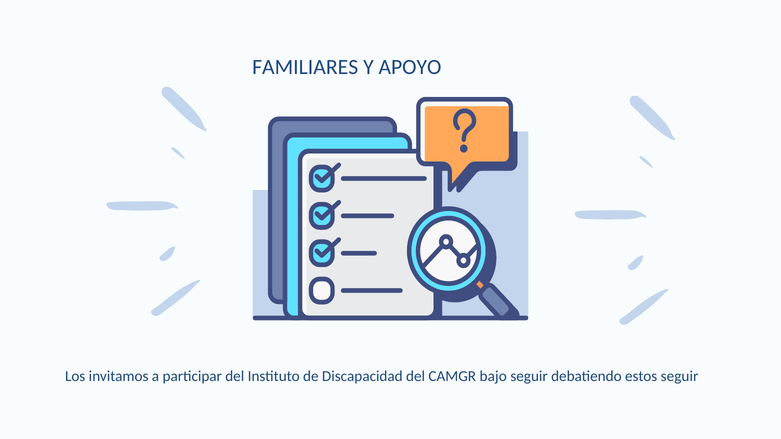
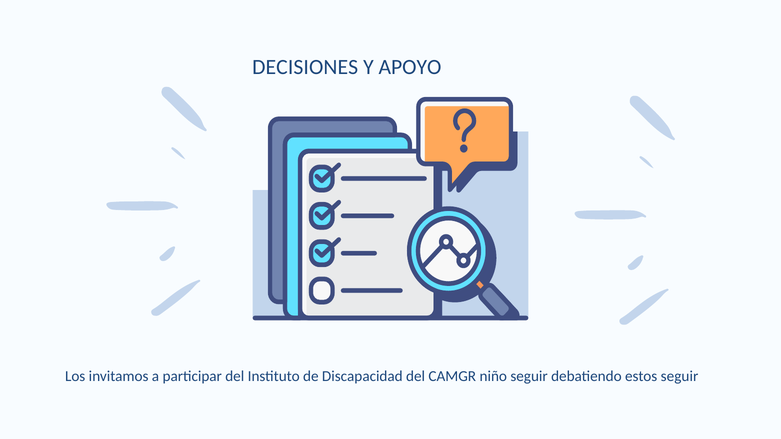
FAMILIARES: FAMILIARES -> DECISIONES
bajo: bajo -> niño
